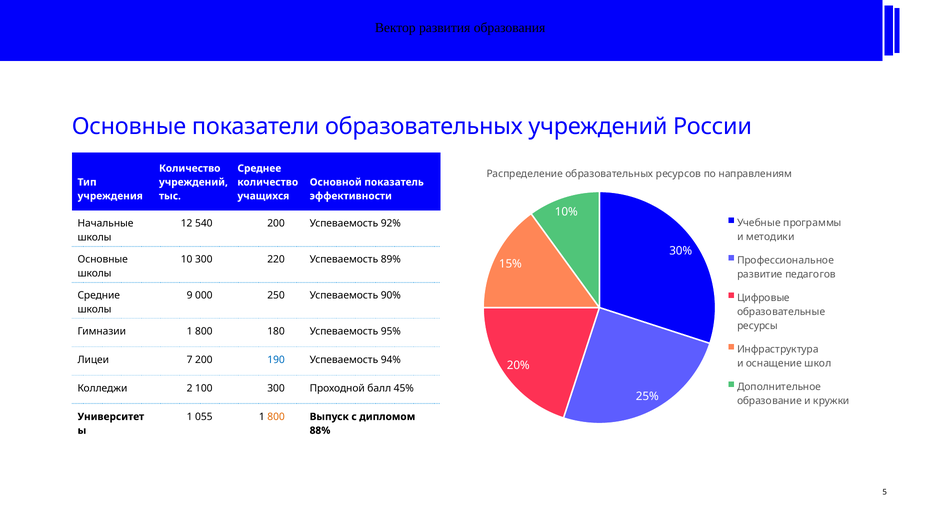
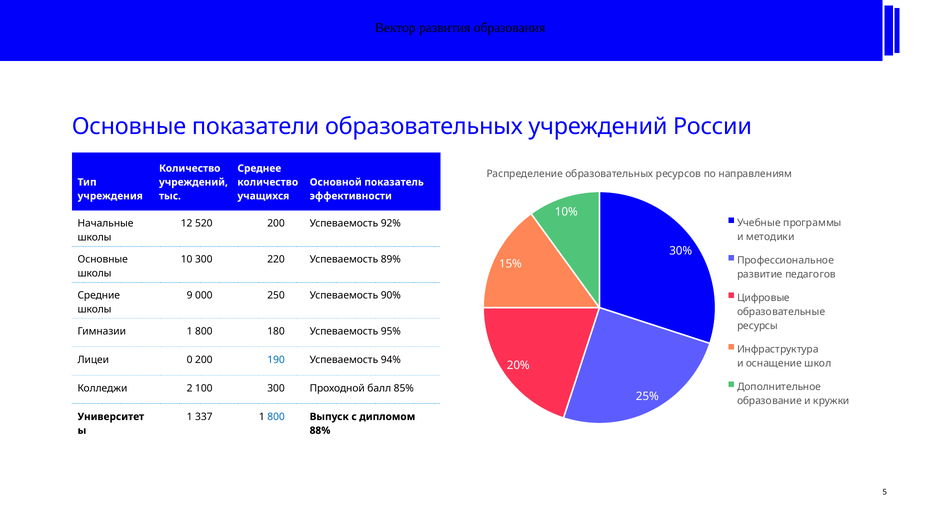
540: 540 -> 520
7: 7 -> 0
45%: 45% -> 85%
055: 055 -> 337
800 at (276, 417) colour: orange -> blue
